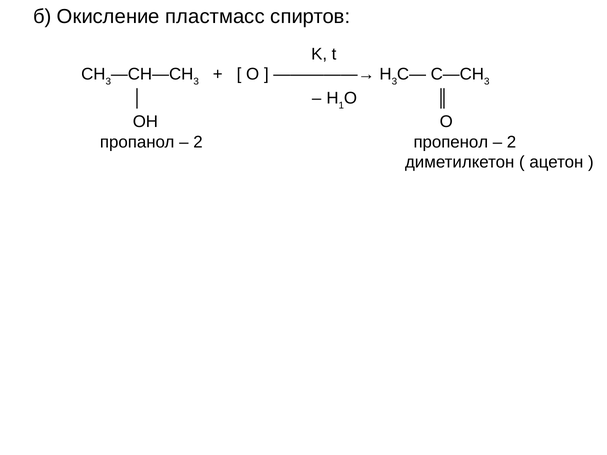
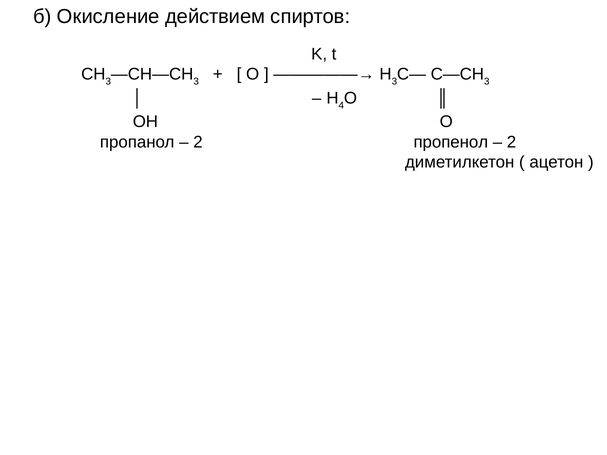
пластмасс: пластмасс -> действием
1: 1 -> 4
